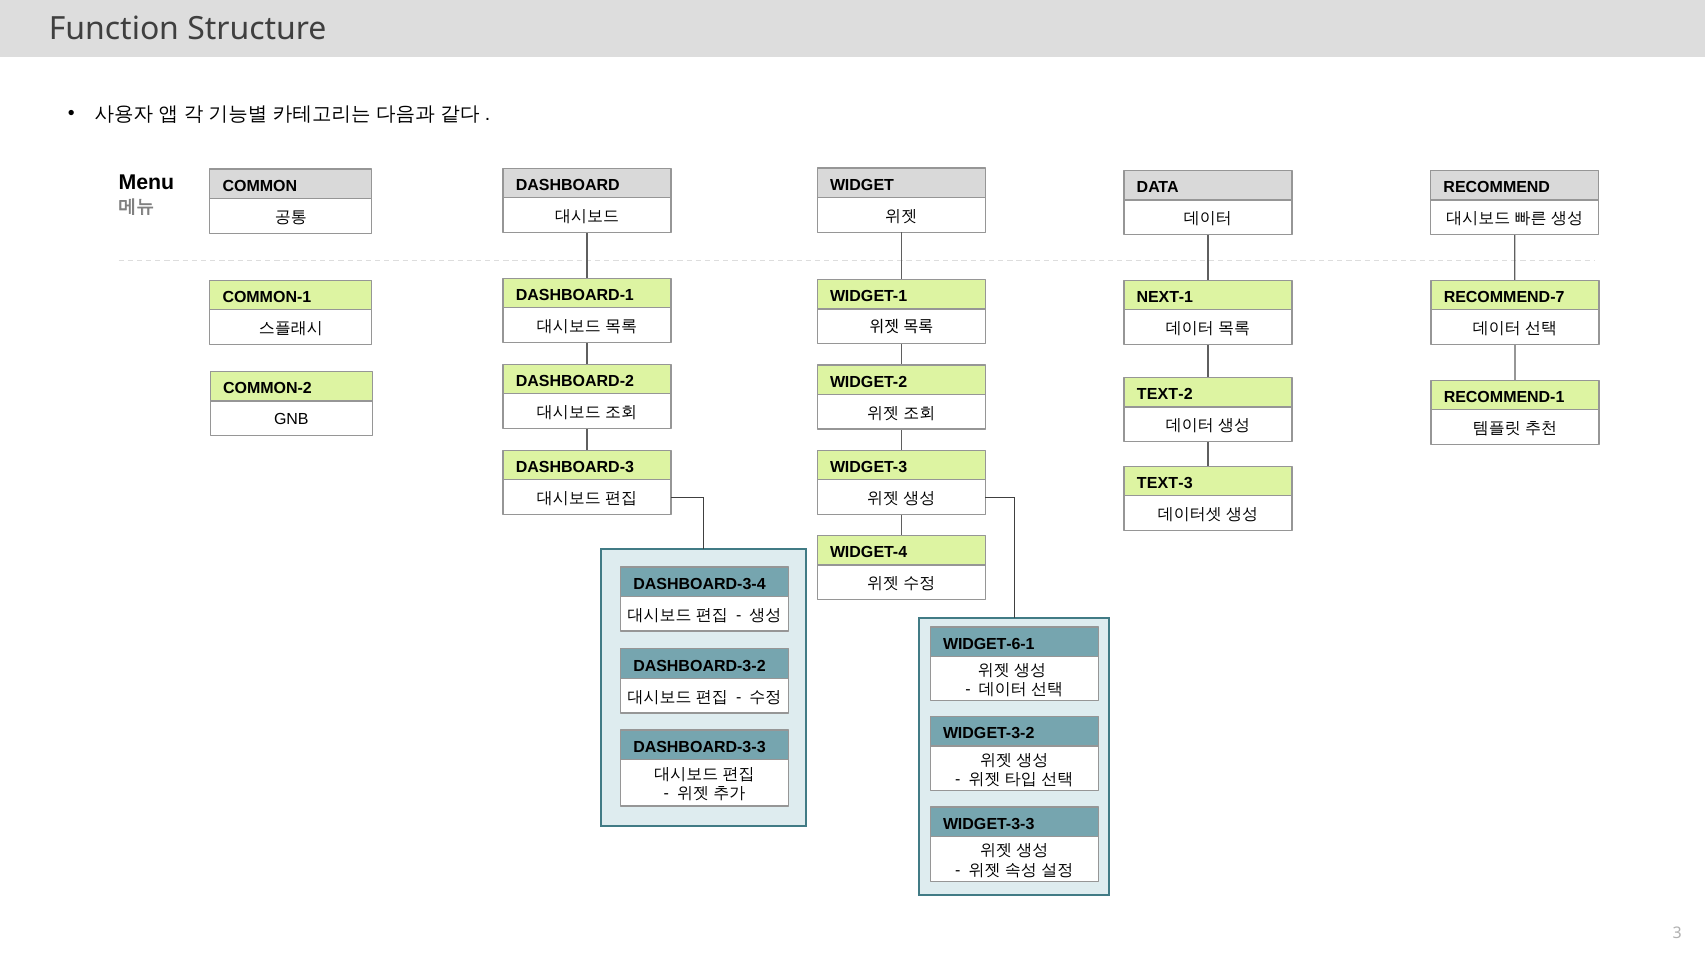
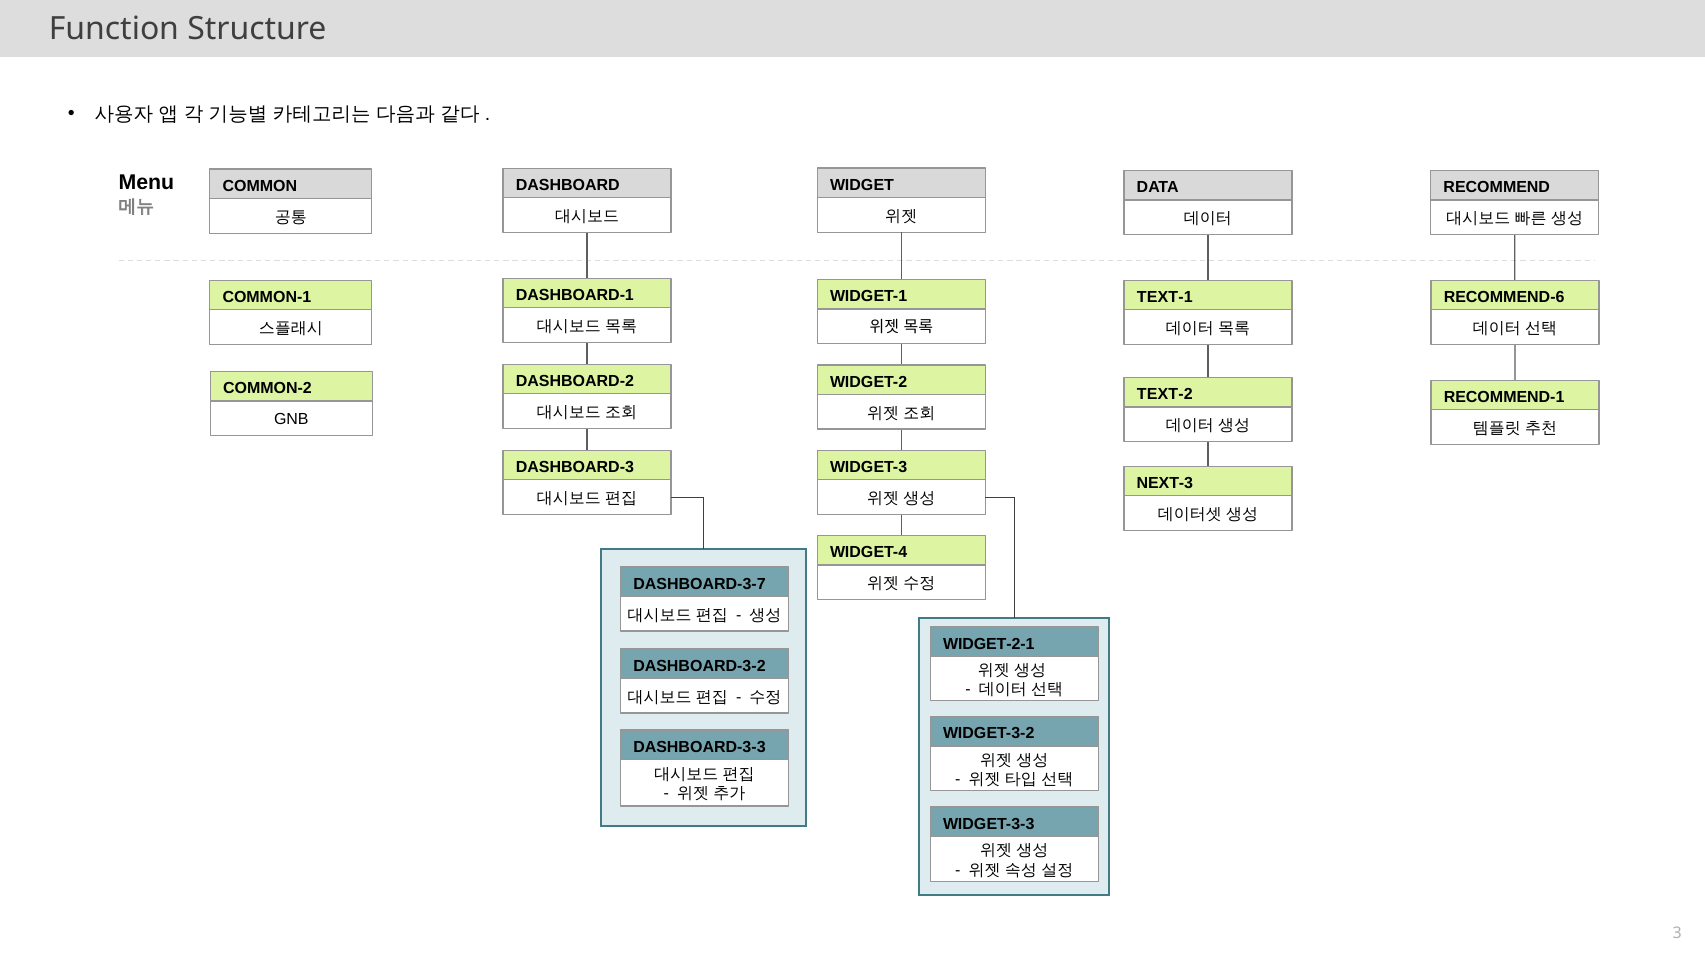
NEXT-1: NEXT-1 -> TEXT-1
RECOMMEND-7: RECOMMEND-7 -> RECOMMEND-6
TEXT-3: TEXT-3 -> NEXT-3
DASHBOARD-3-4: DASHBOARD-3-4 -> DASHBOARD-3-7
WIDGET-6-1: WIDGET-6-1 -> WIDGET-2-1
